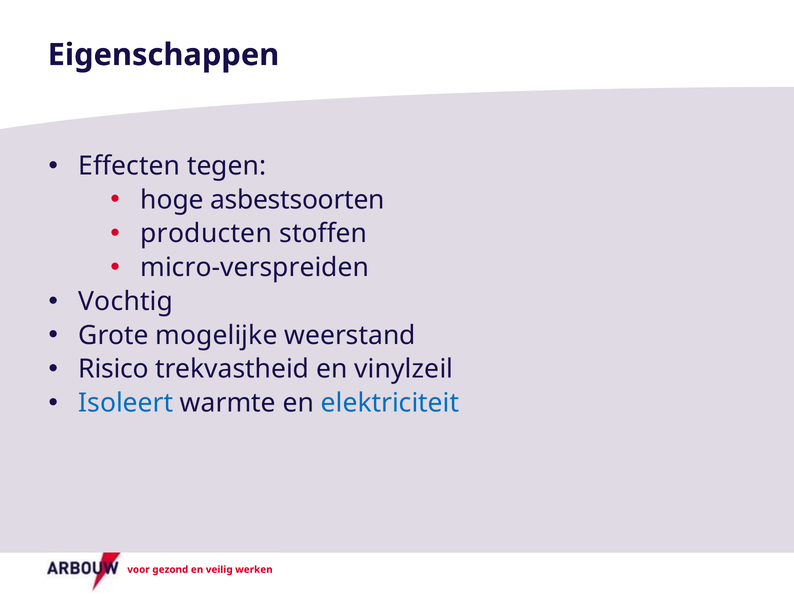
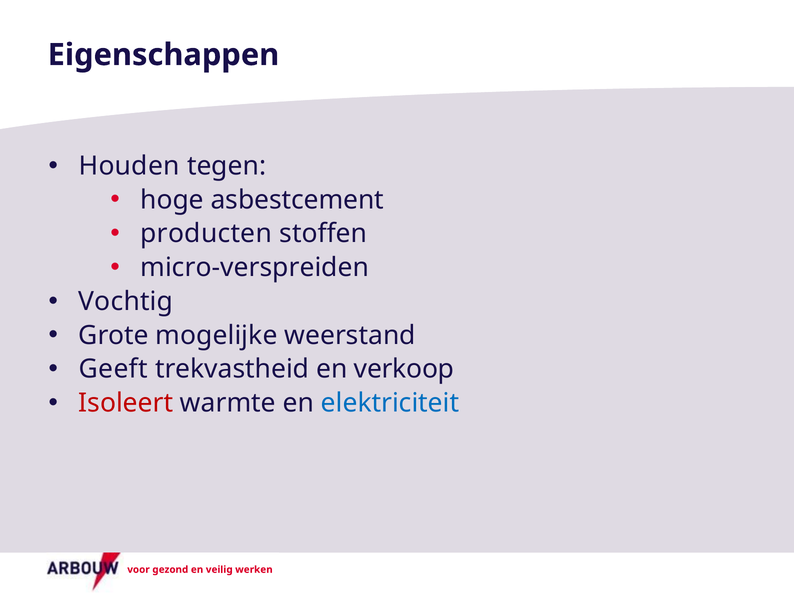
Effecten: Effecten -> Houden
asbestsoorten: asbestsoorten -> asbestcement
Risico: Risico -> Geeft
vinylzeil: vinylzeil -> verkoop
Isoleert colour: blue -> red
